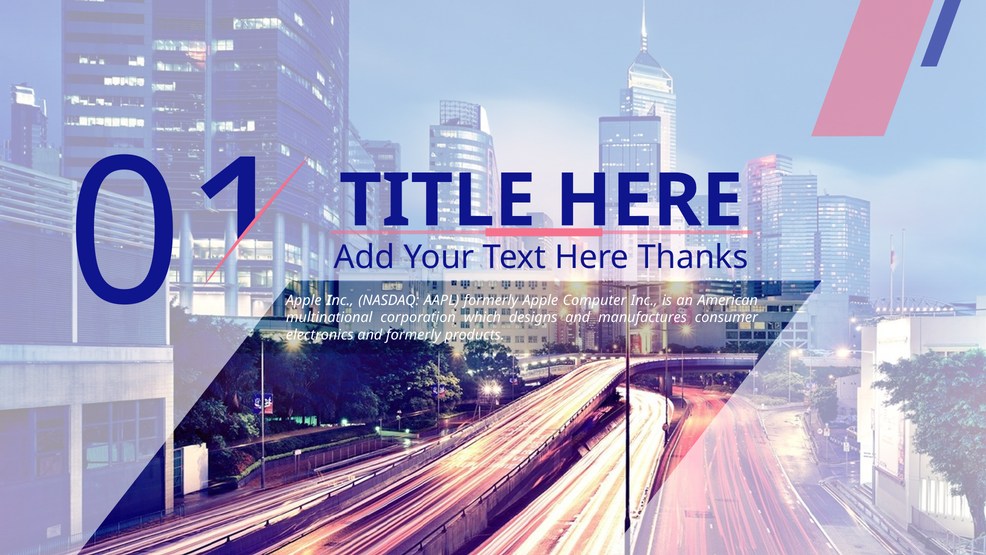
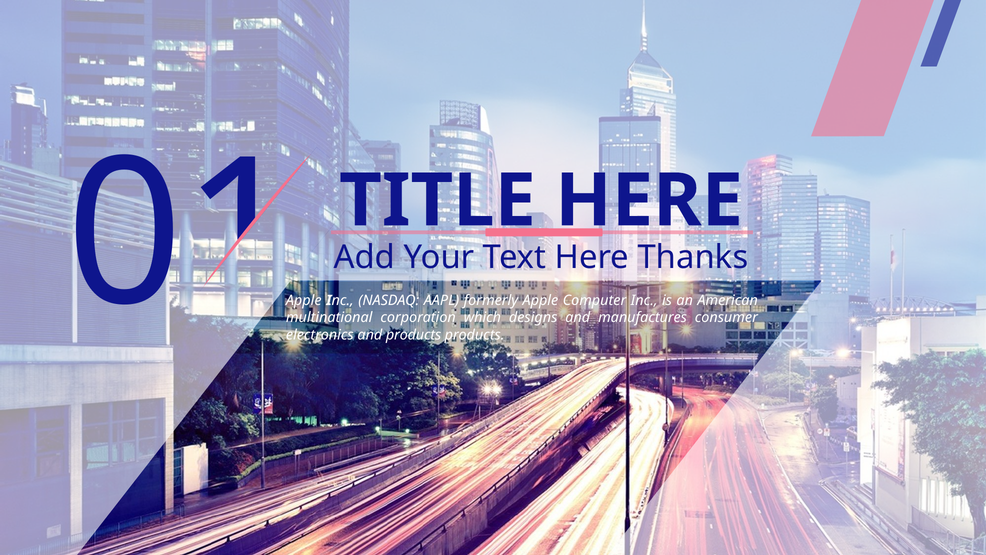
and formerly: formerly -> products
